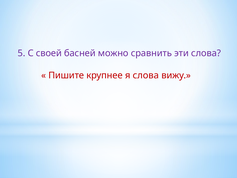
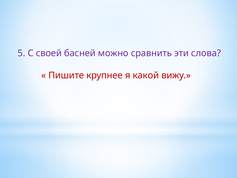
я слова: слова -> какой
